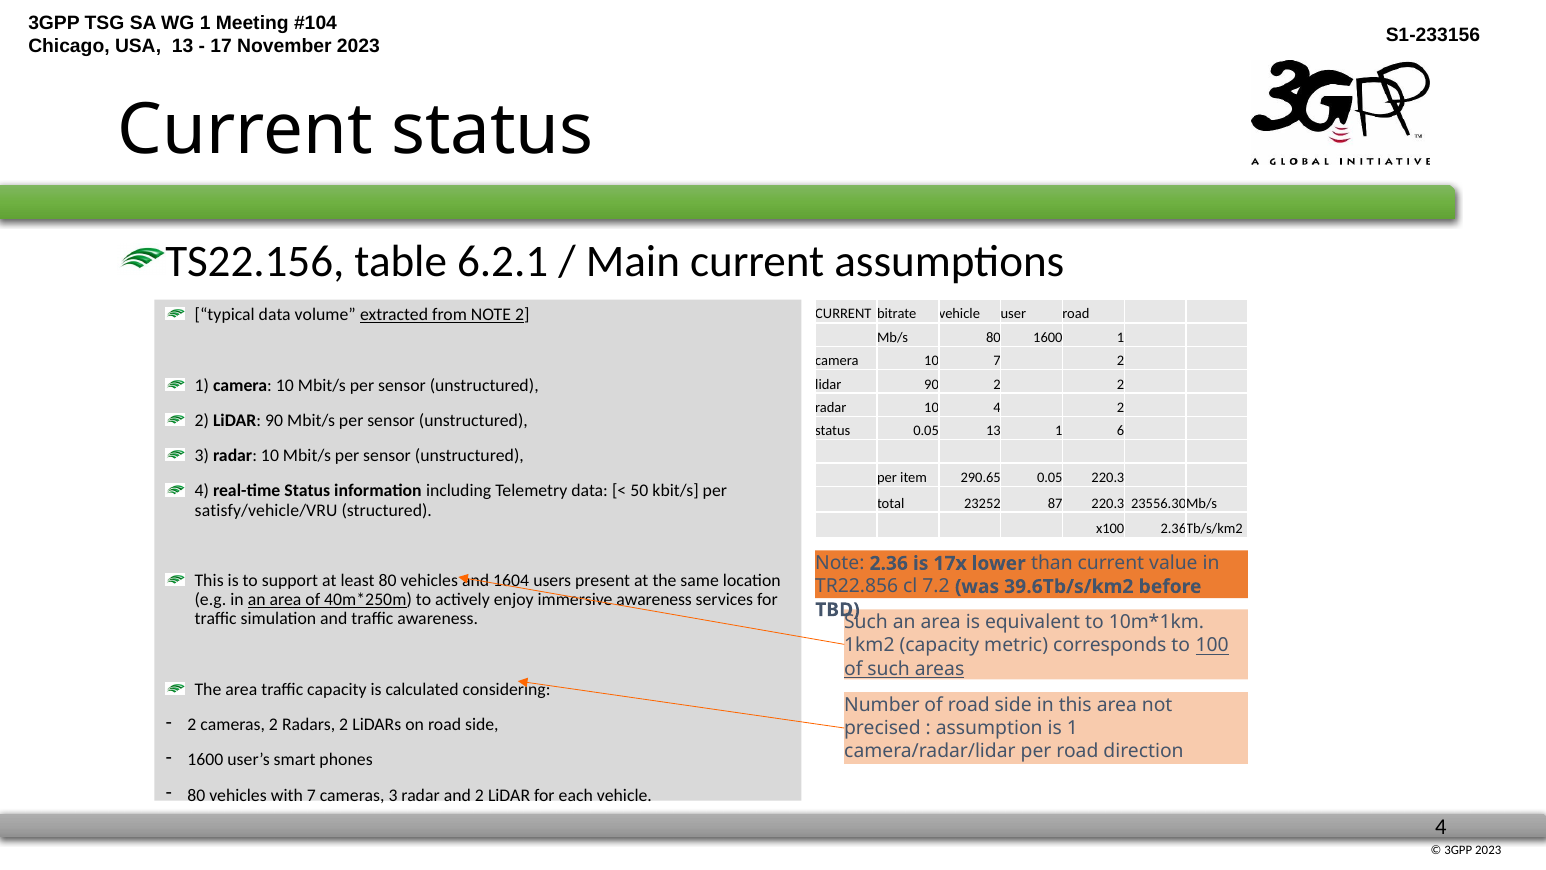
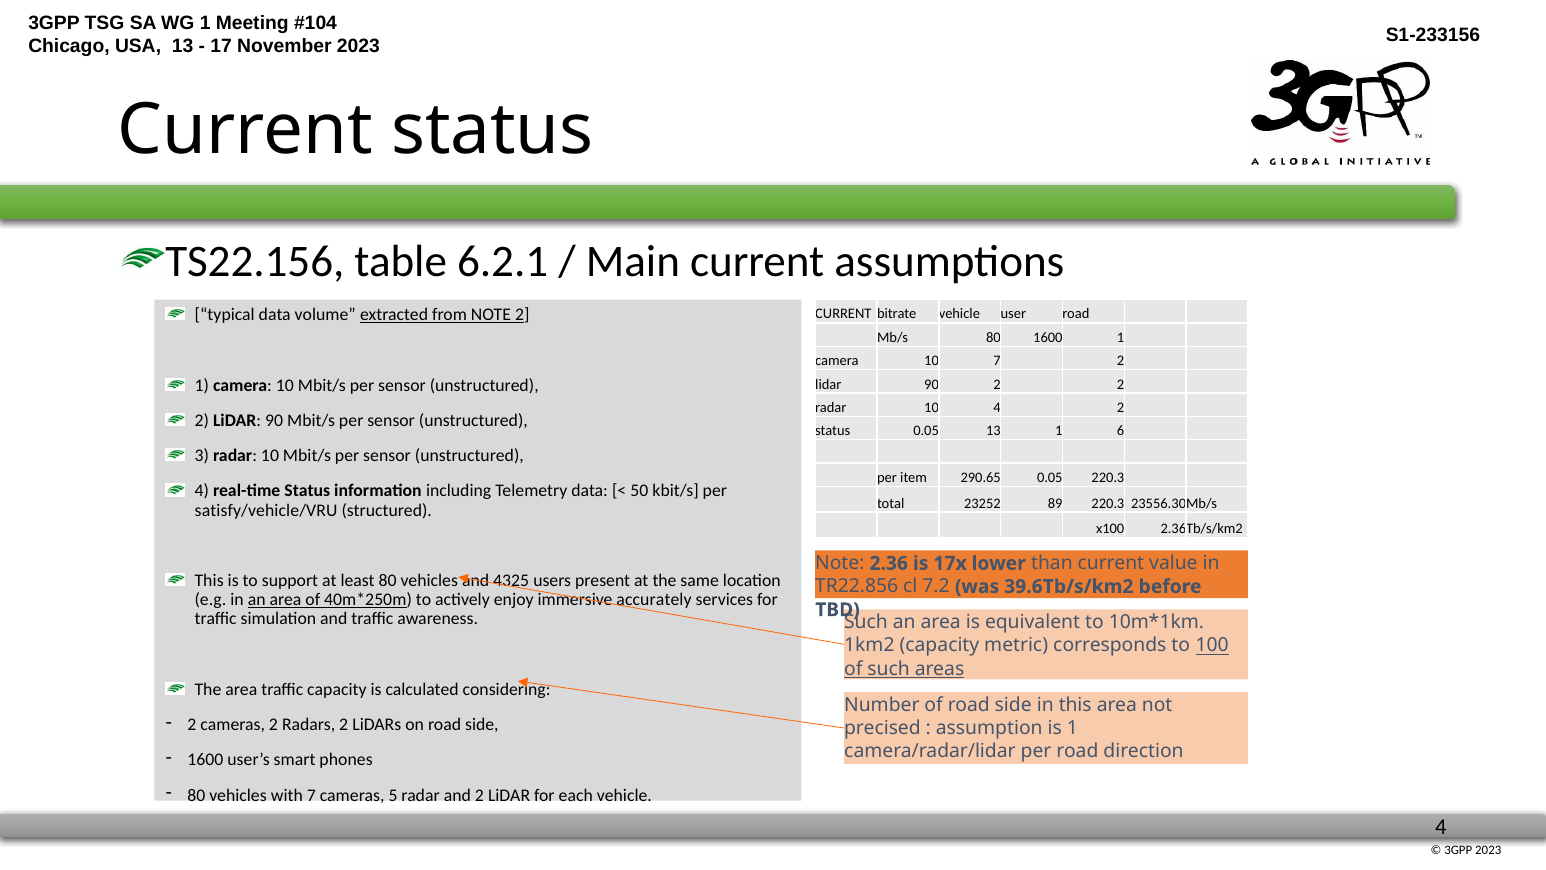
87: 87 -> 89
1604: 1604 -> 4325
immersive awareness: awareness -> accurately
cameras 3: 3 -> 5
